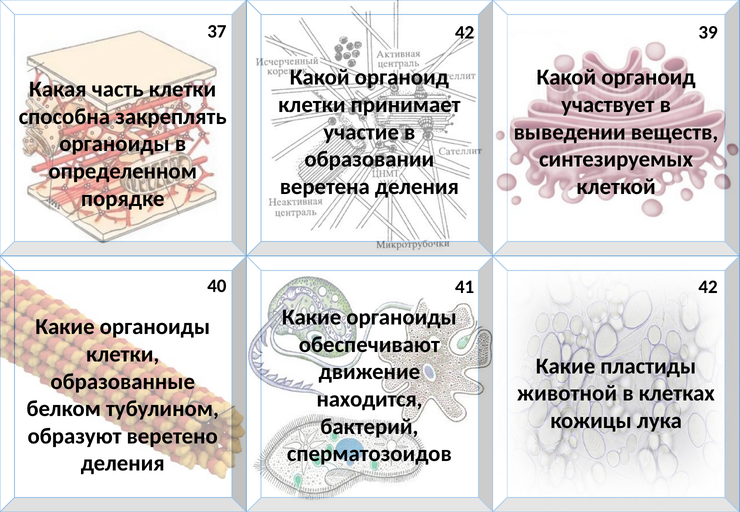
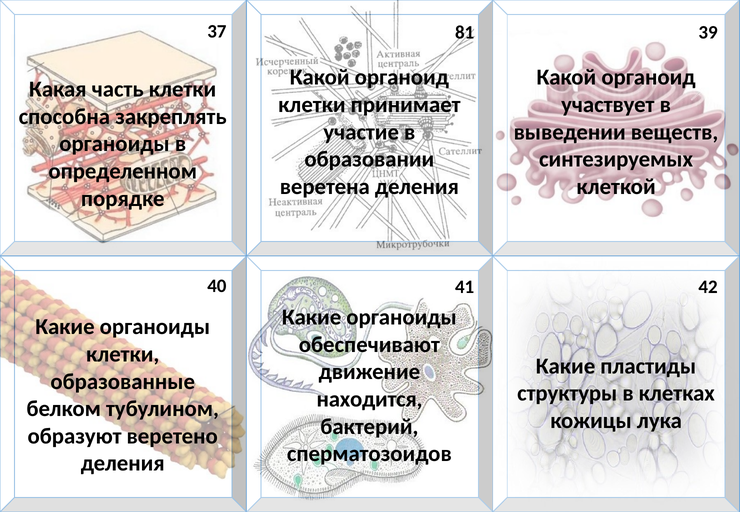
37 42: 42 -> 81
животной: животной -> структуры
